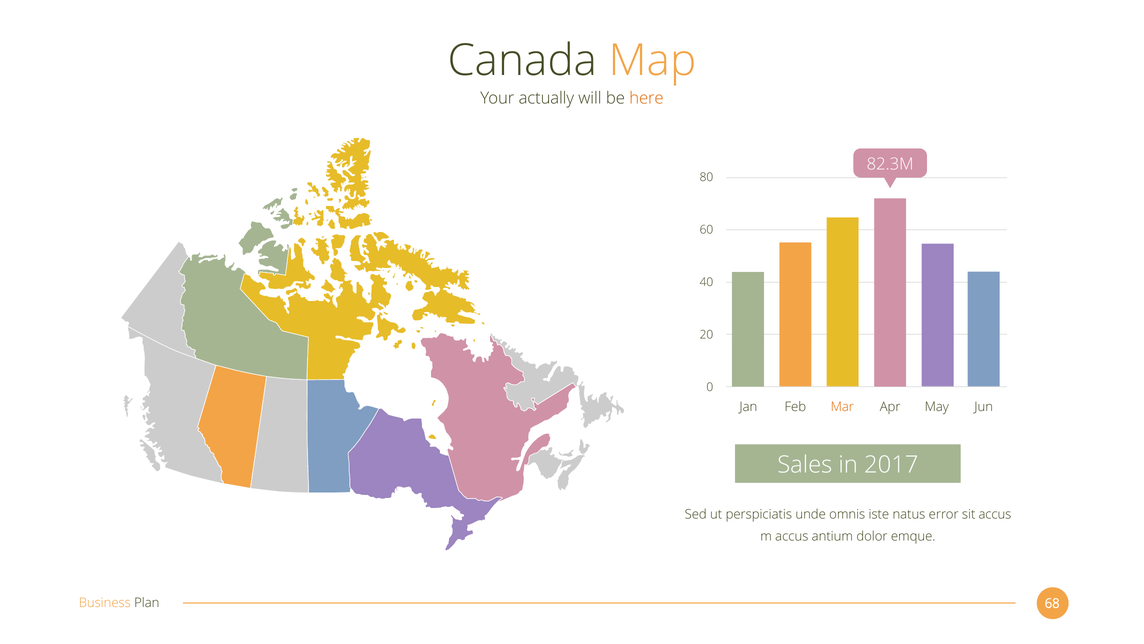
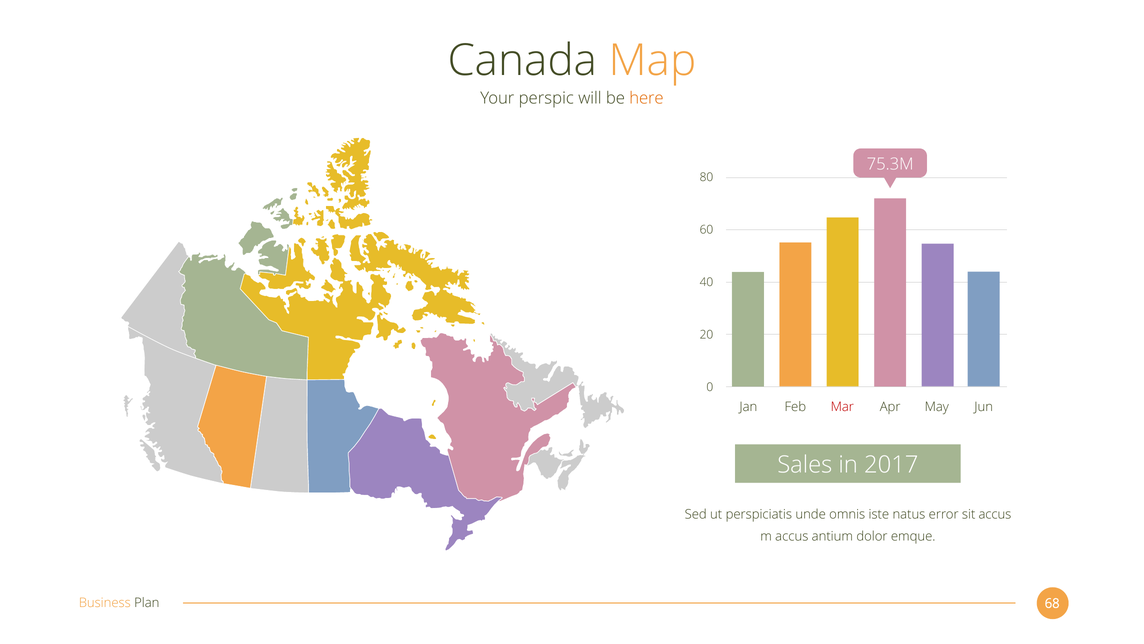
actually: actually -> perspic
82.3M: 82.3M -> 75.3M
Mar colour: orange -> red
